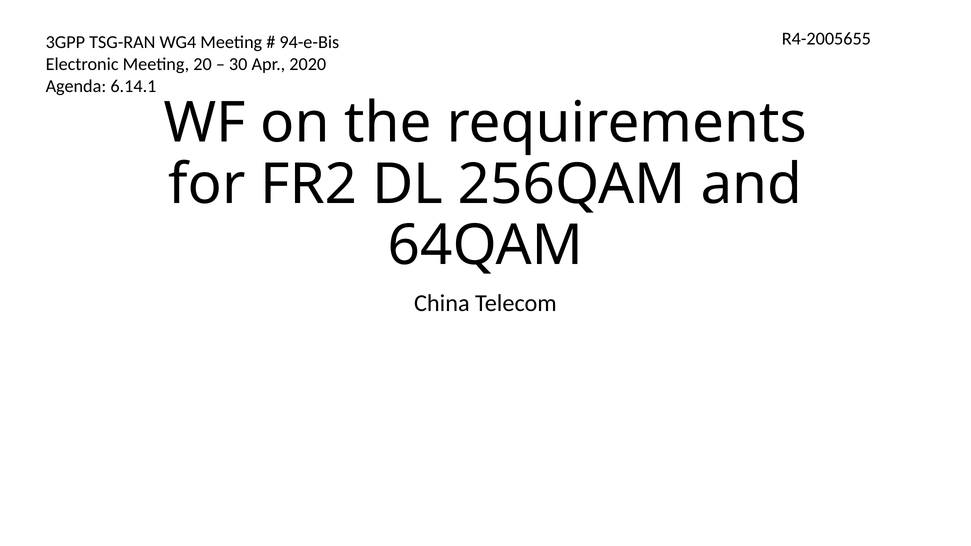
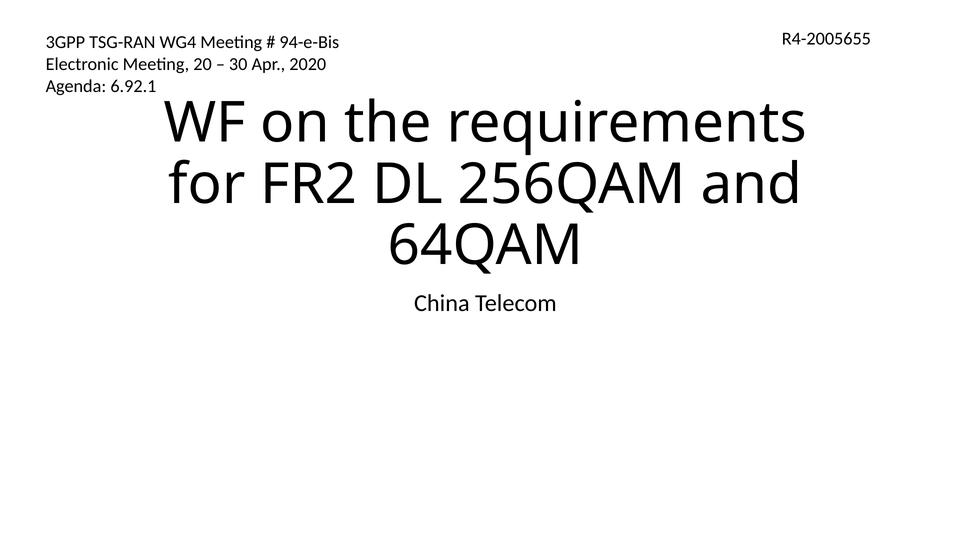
6.14.1: 6.14.1 -> 6.92.1
